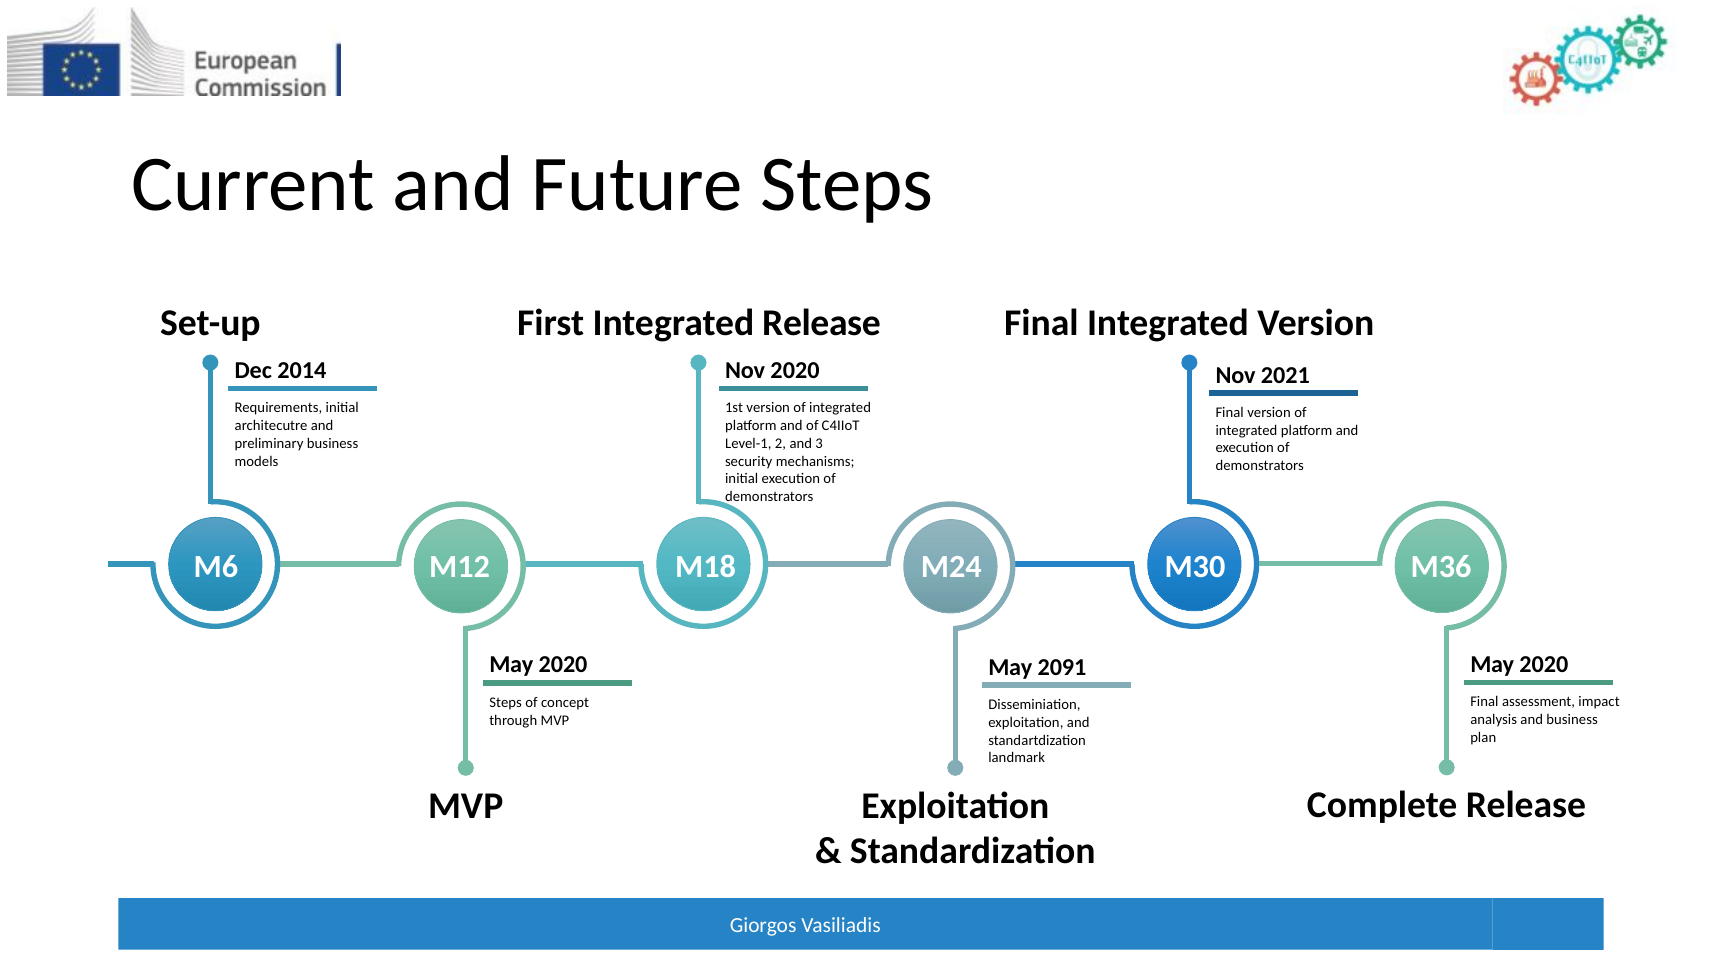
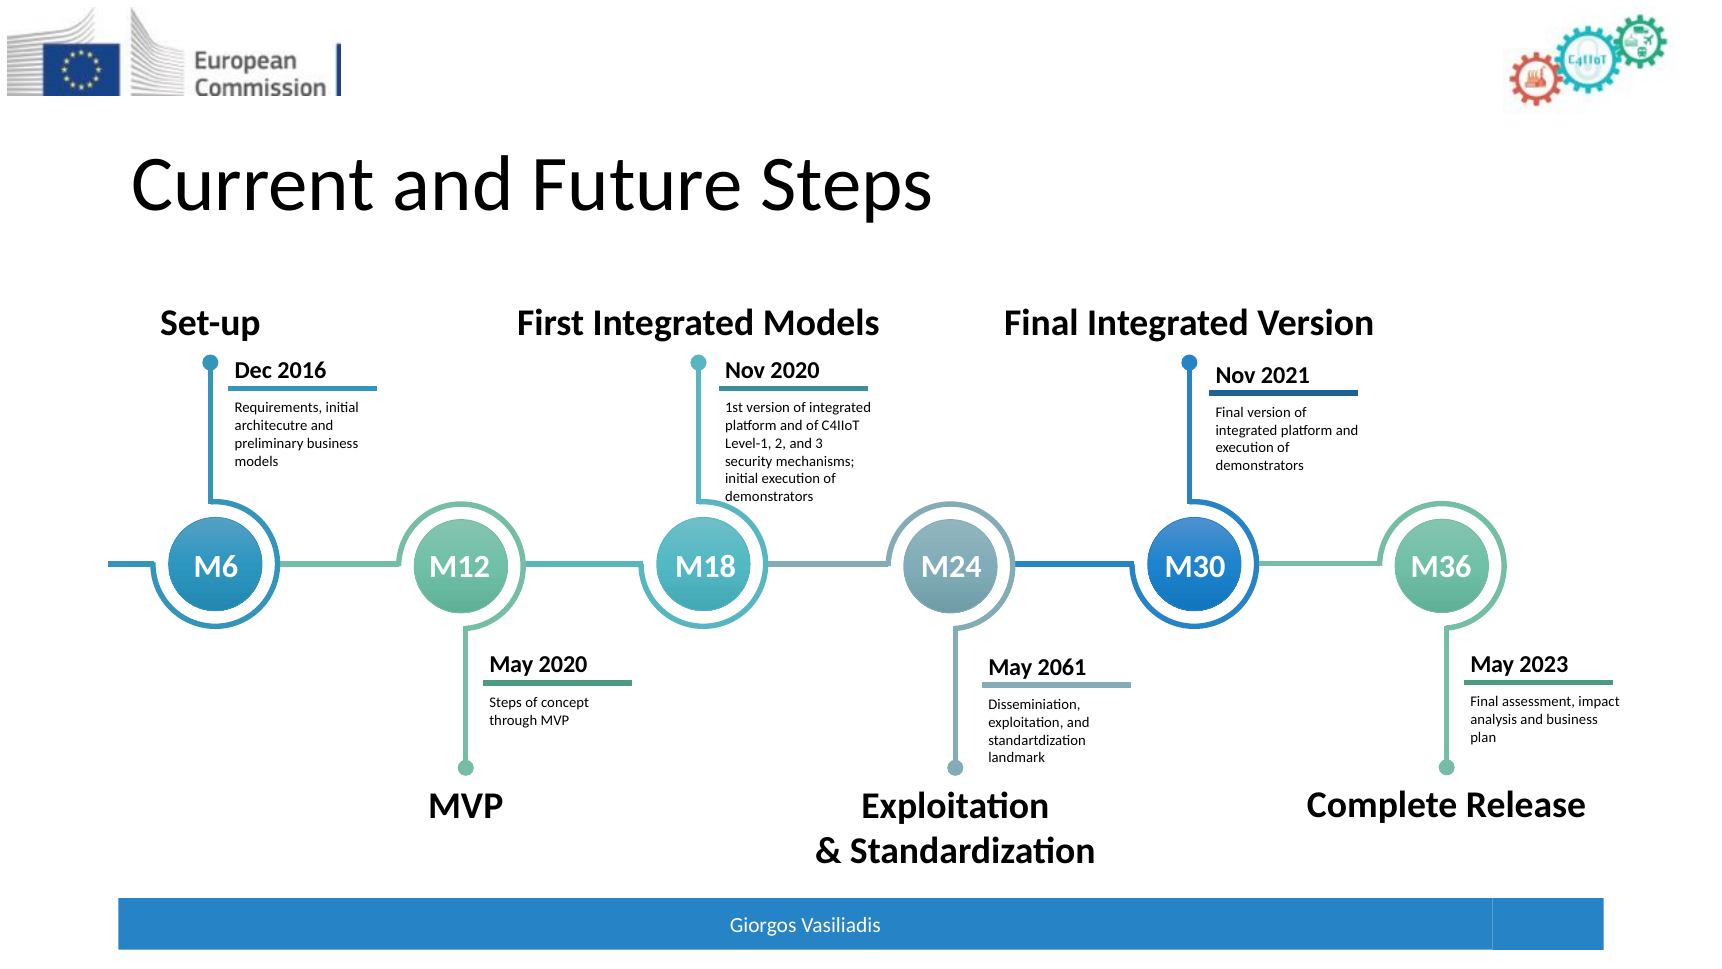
Integrated Release: Release -> Models
2014: 2014 -> 2016
2020 at (1544, 664): 2020 -> 2023
2091: 2091 -> 2061
